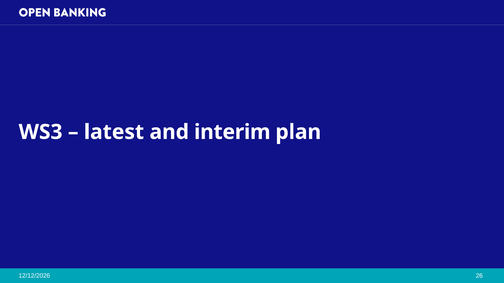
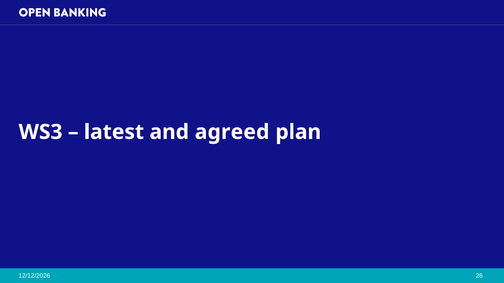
interim: interim -> agreed
